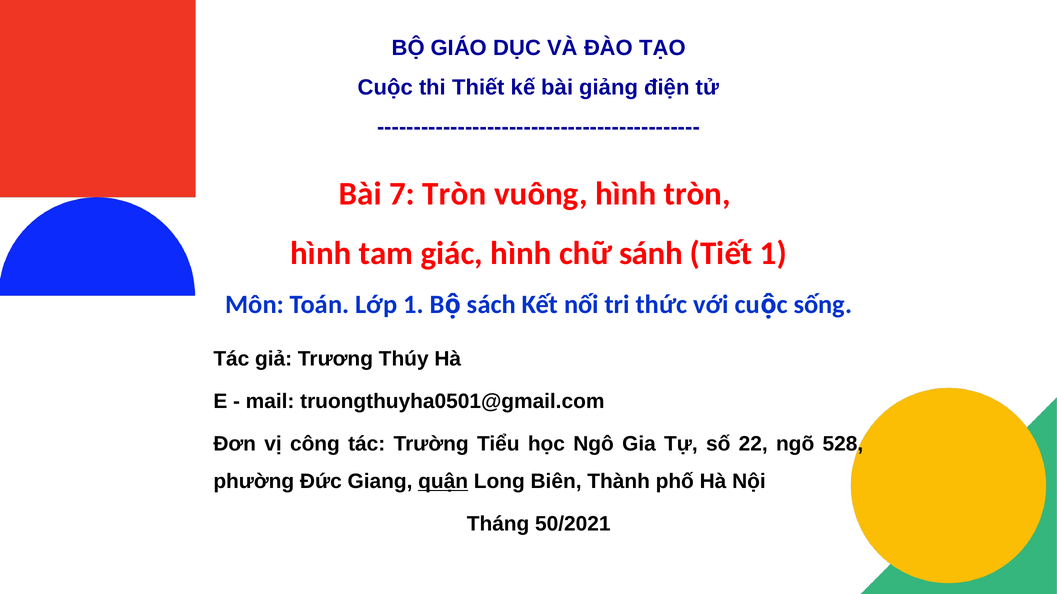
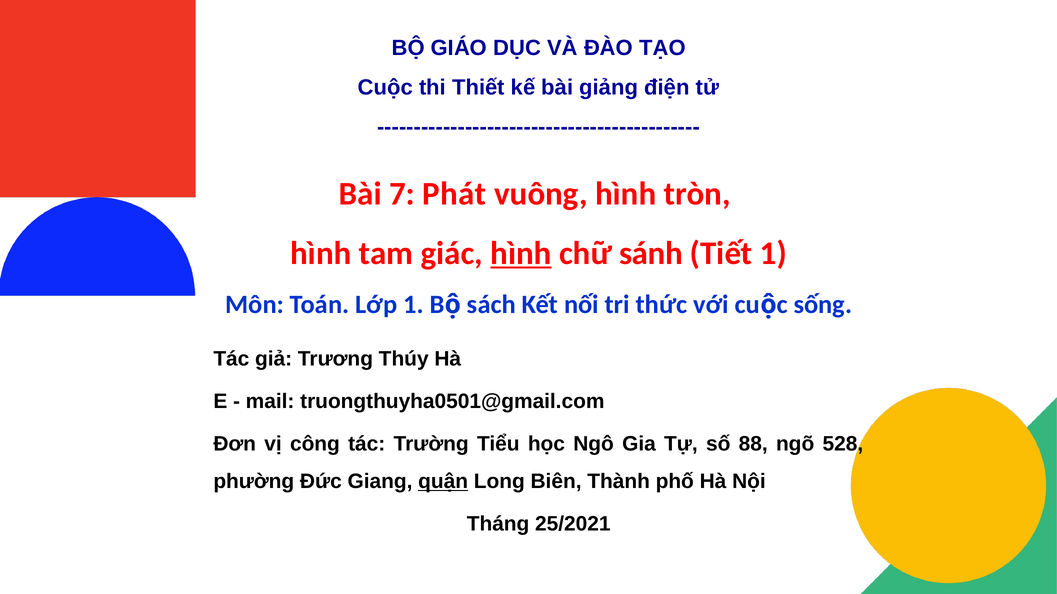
7 Tròn: Tròn -> Phát
hình at (521, 254) underline: none -> present
22: 22 -> 88
50/2021: 50/2021 -> 25/2021
